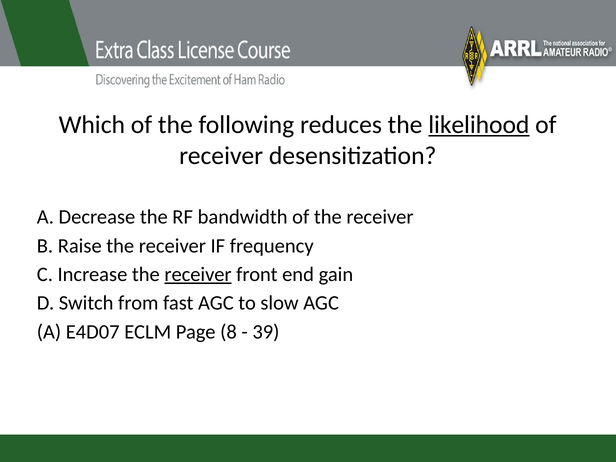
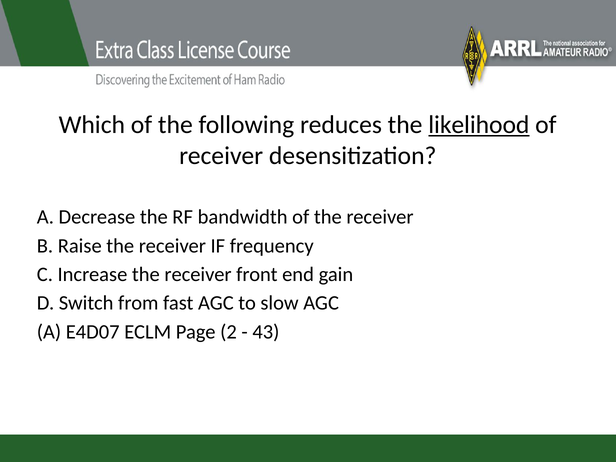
receiver at (198, 274) underline: present -> none
8: 8 -> 2
39: 39 -> 43
